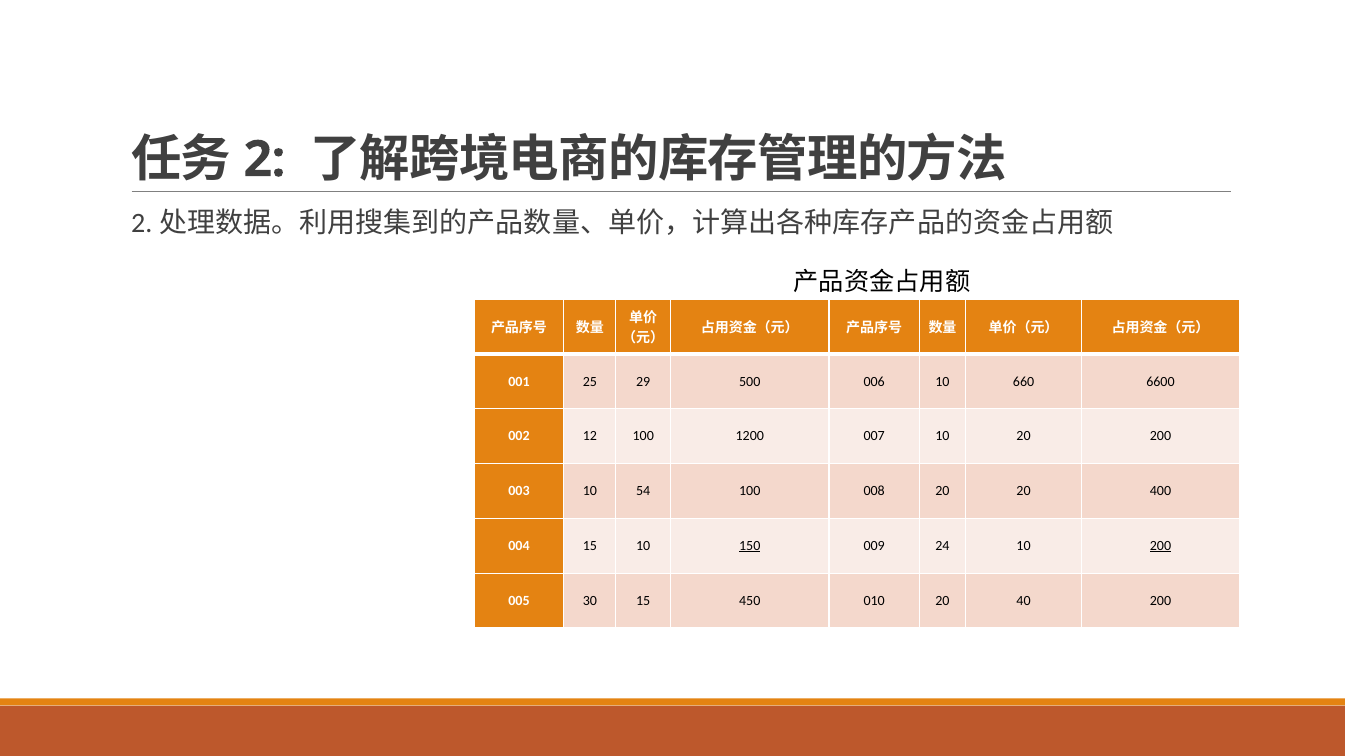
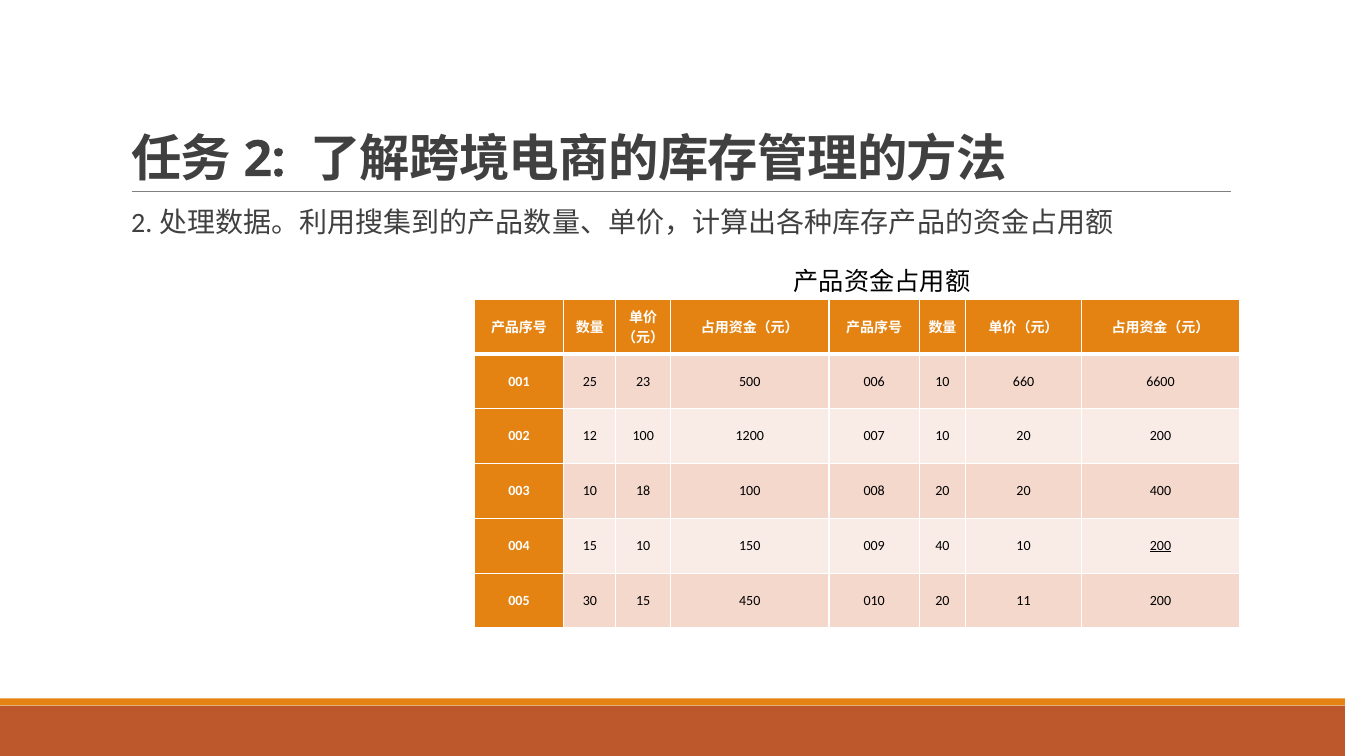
29: 29 -> 23
54: 54 -> 18
150 underline: present -> none
24: 24 -> 40
40: 40 -> 11
